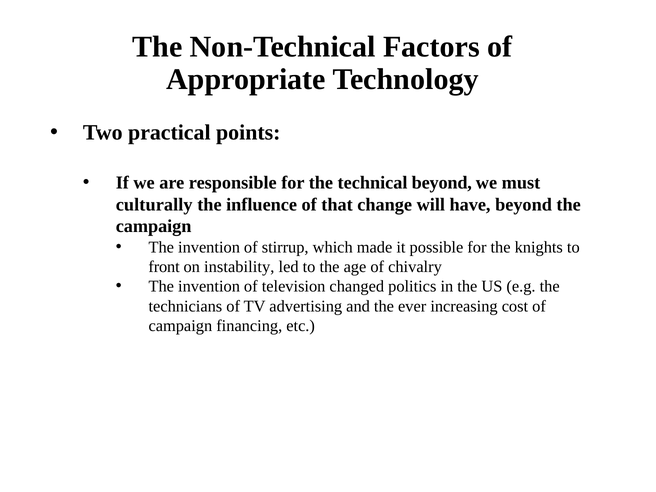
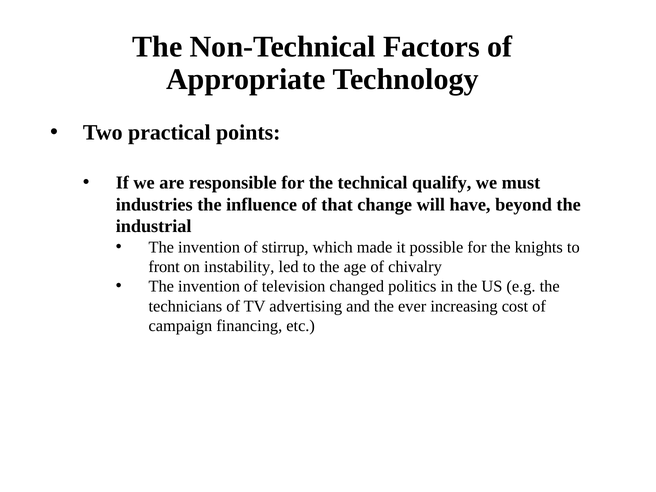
technical beyond: beyond -> qualify
culturally: culturally -> industries
campaign at (154, 226): campaign -> industrial
